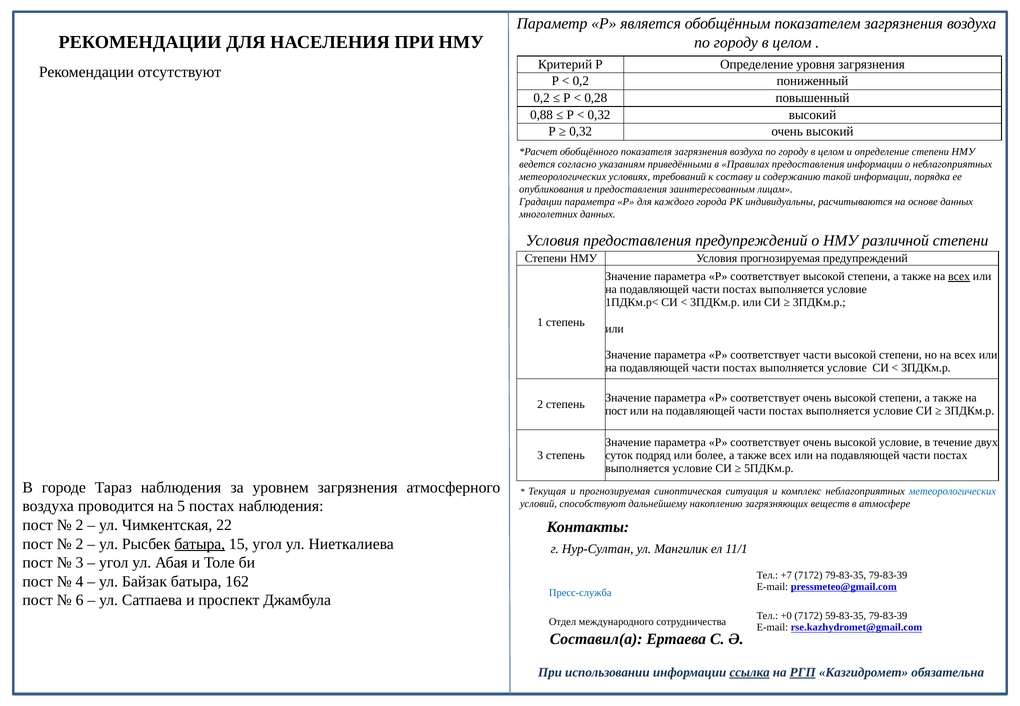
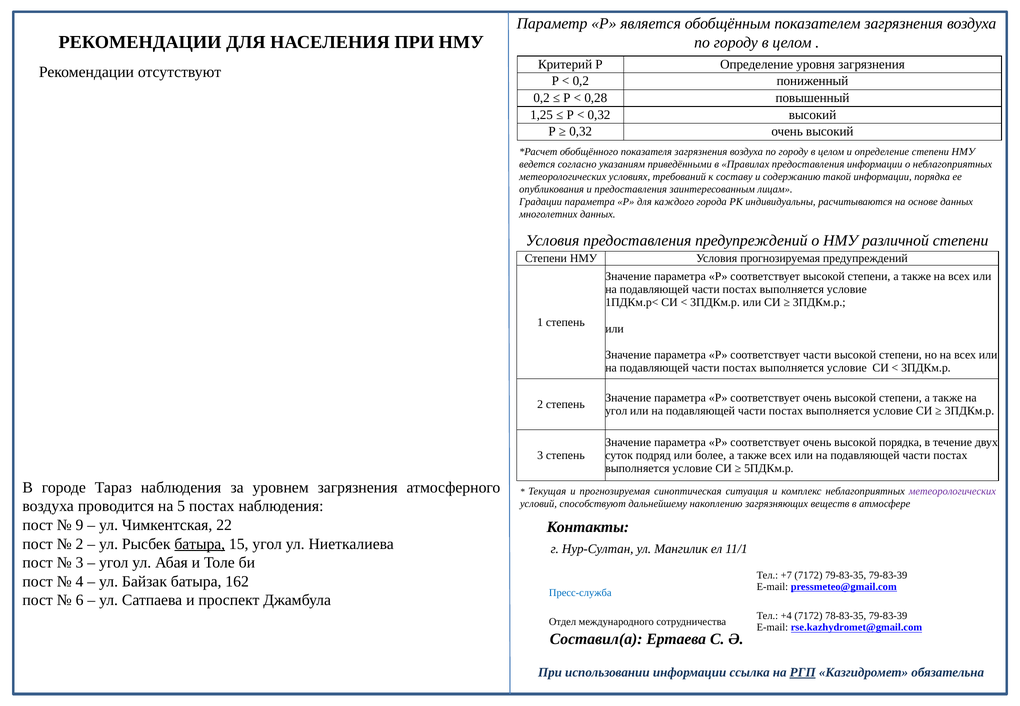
0,88: 0,88 -> 1,25
всех at (959, 277) underline: present -> none
пост at (616, 411): пост -> угол
высокой условие: условие -> порядка
метеорологических at (952, 492) colour: blue -> purple
2 at (80, 525): 2 -> 9
+0: +0 -> +4
59-83-35: 59-83-35 -> 78-83-35
ссылка underline: present -> none
